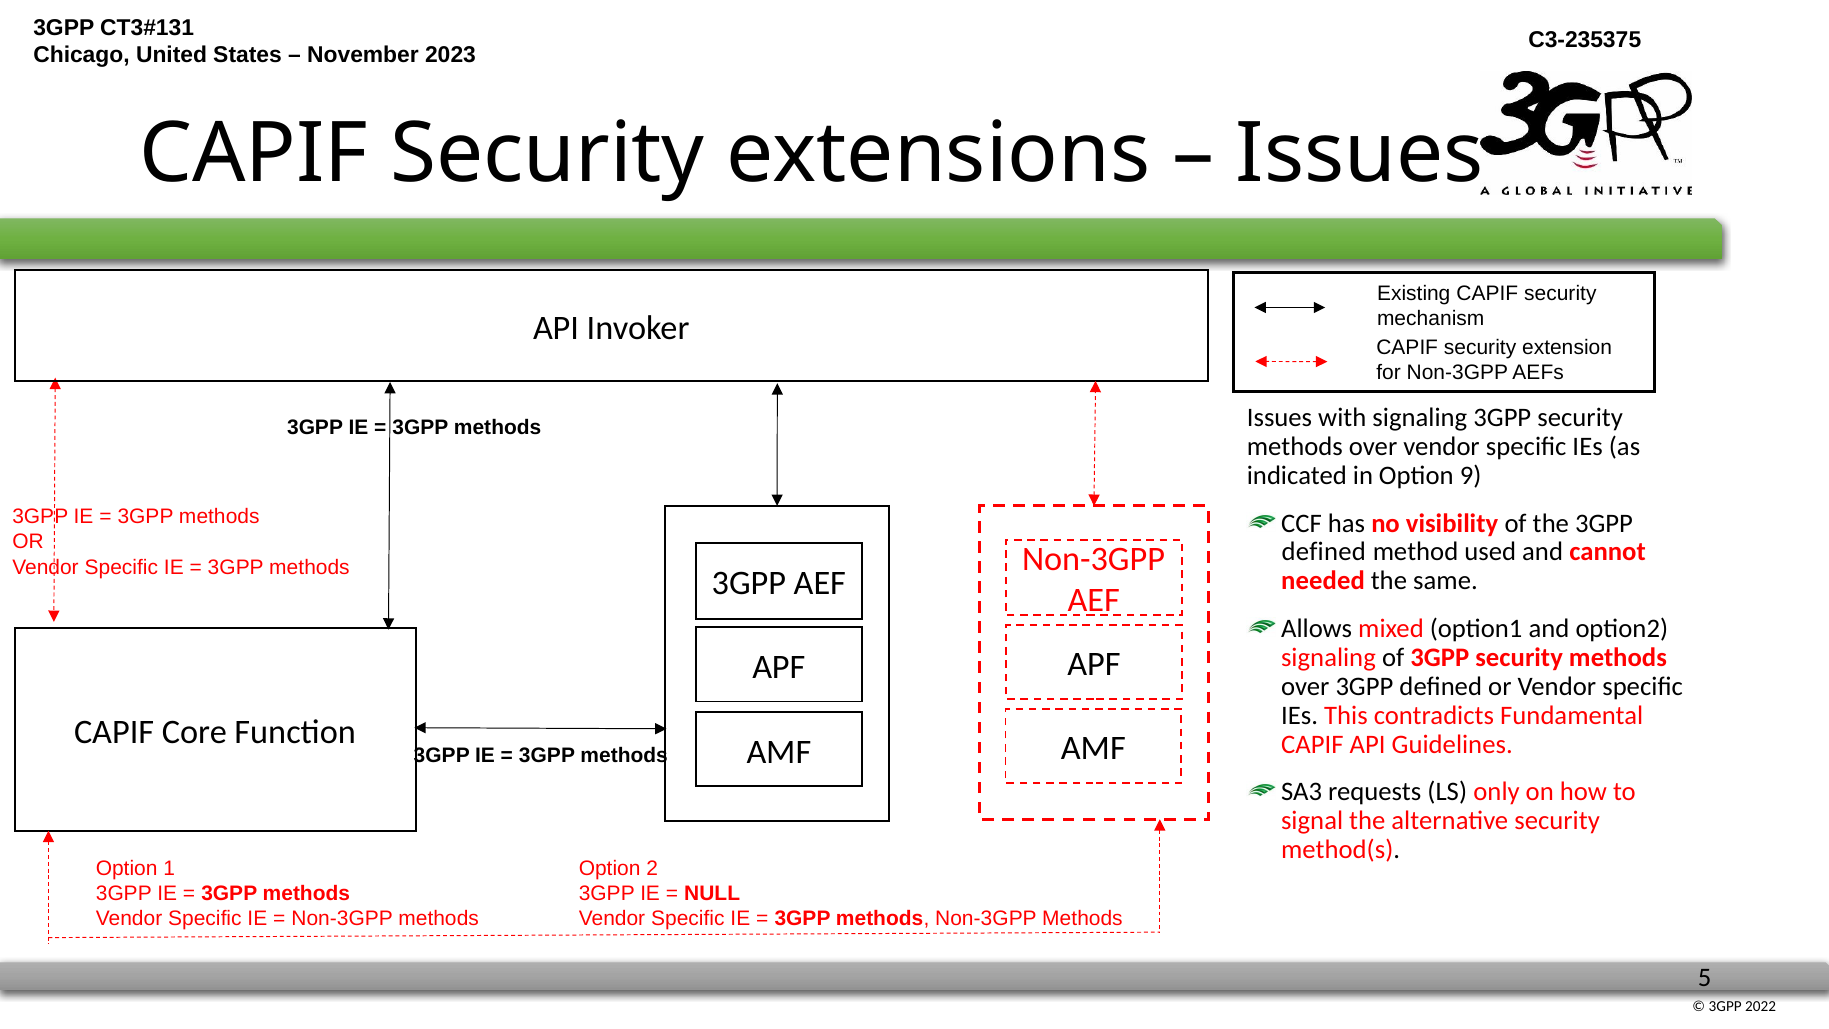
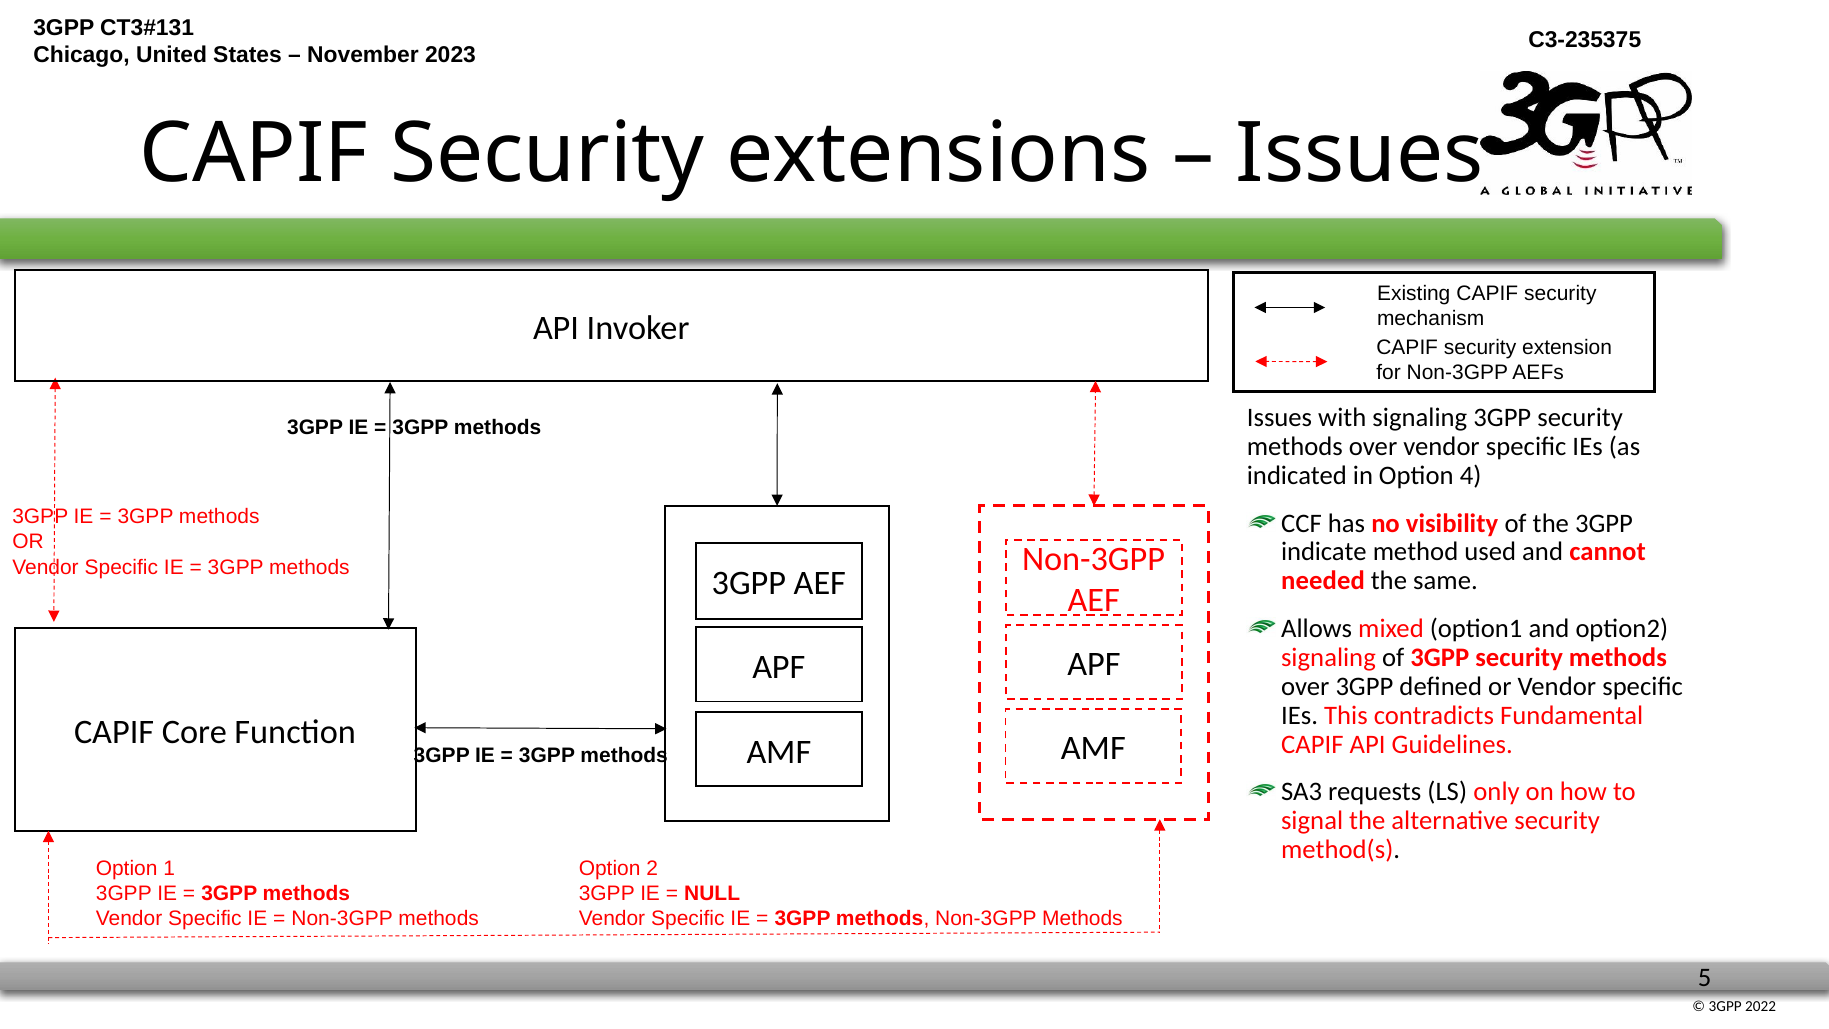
9: 9 -> 4
defined at (1324, 552): defined -> indicate
